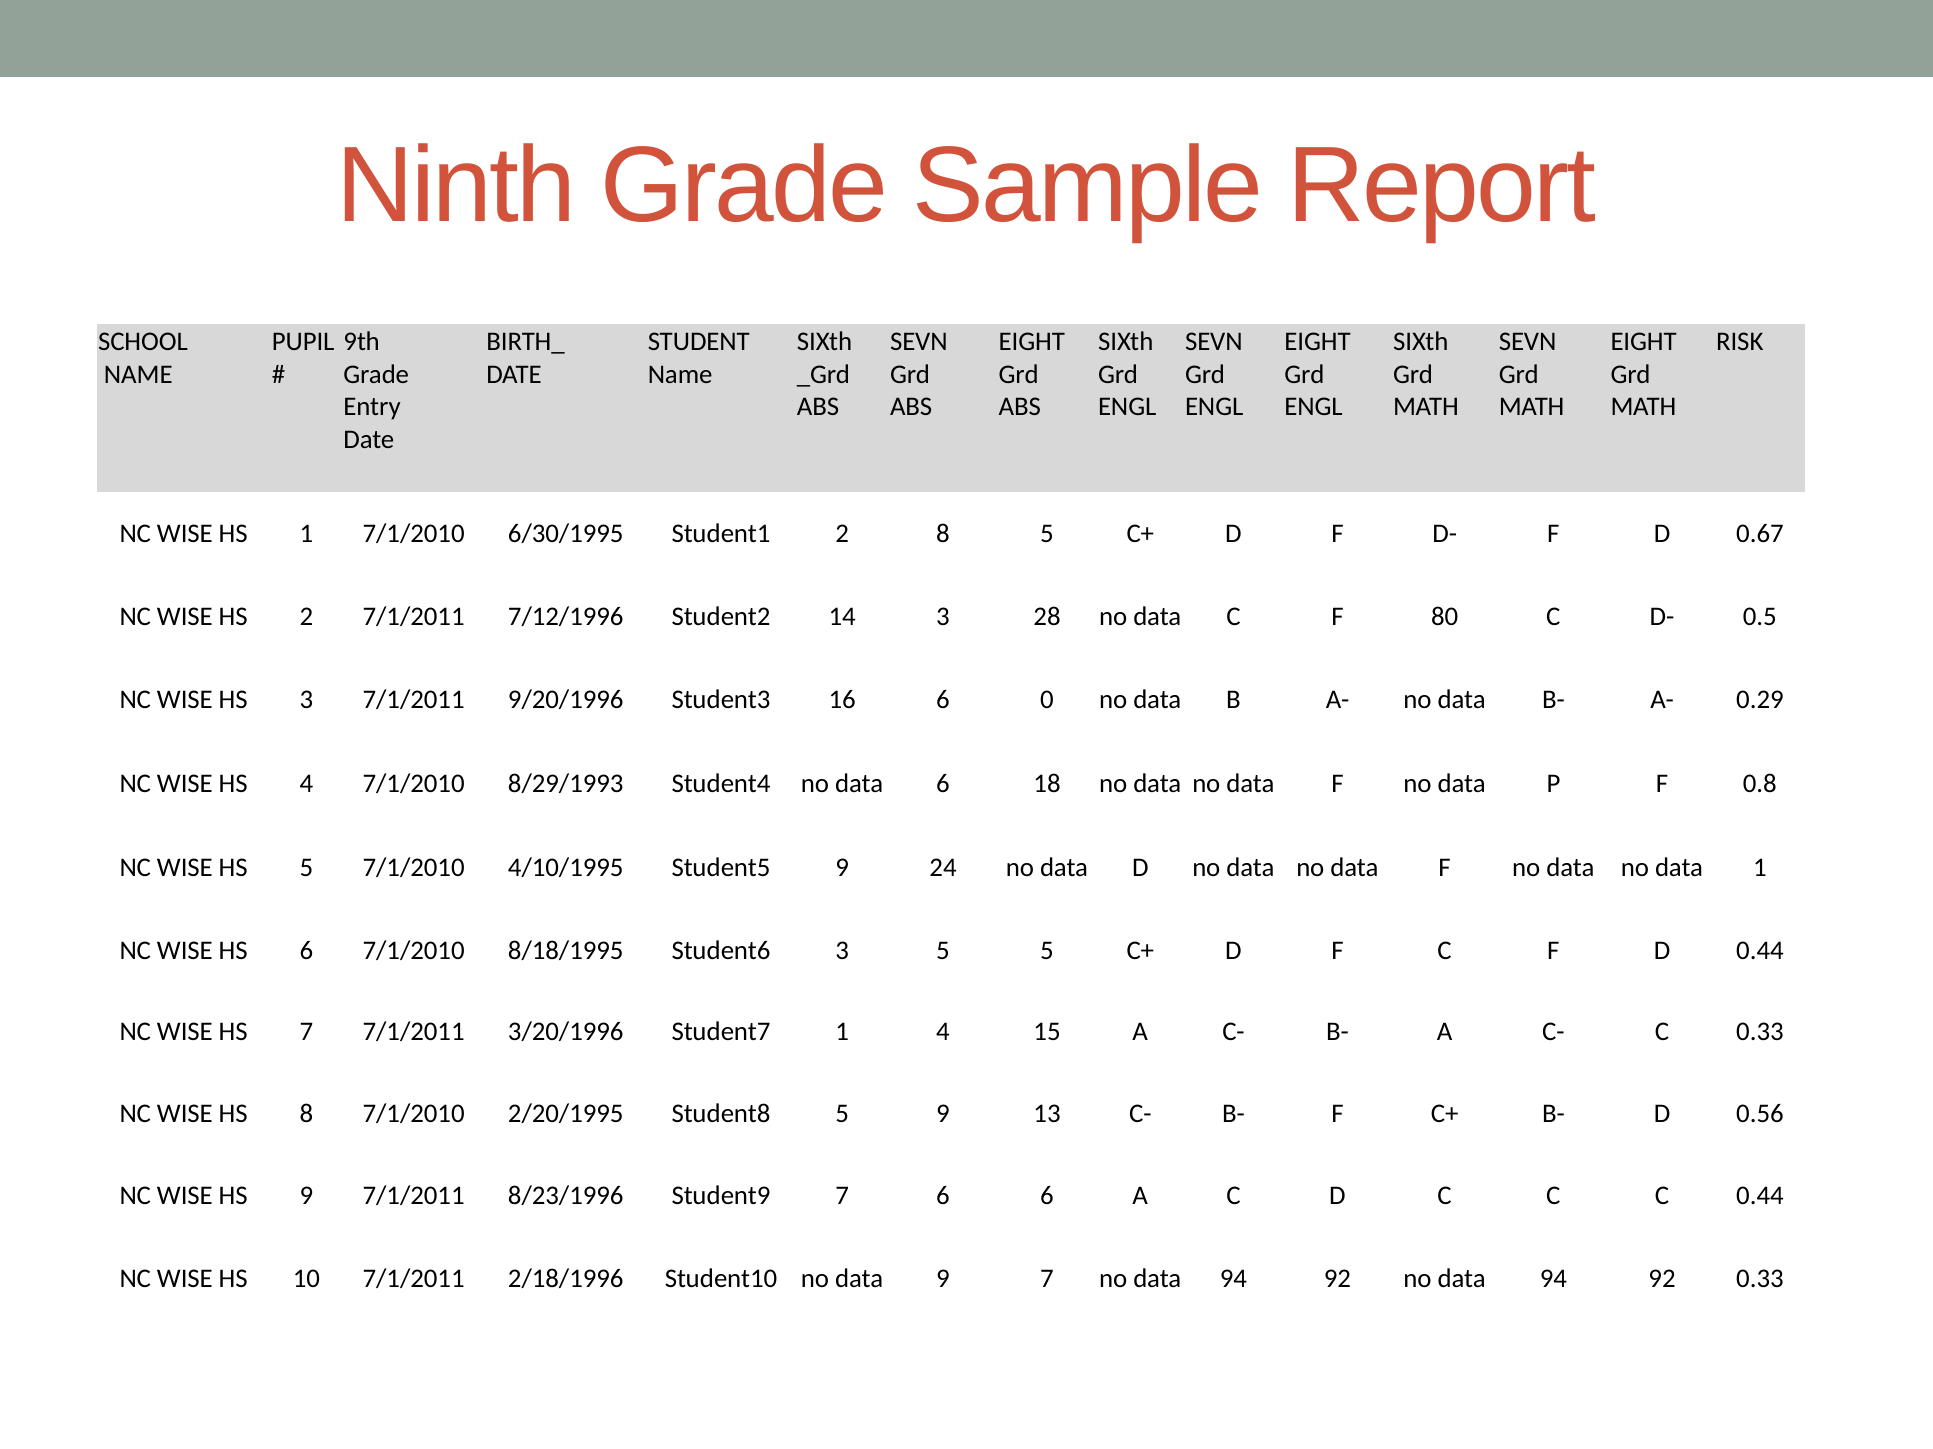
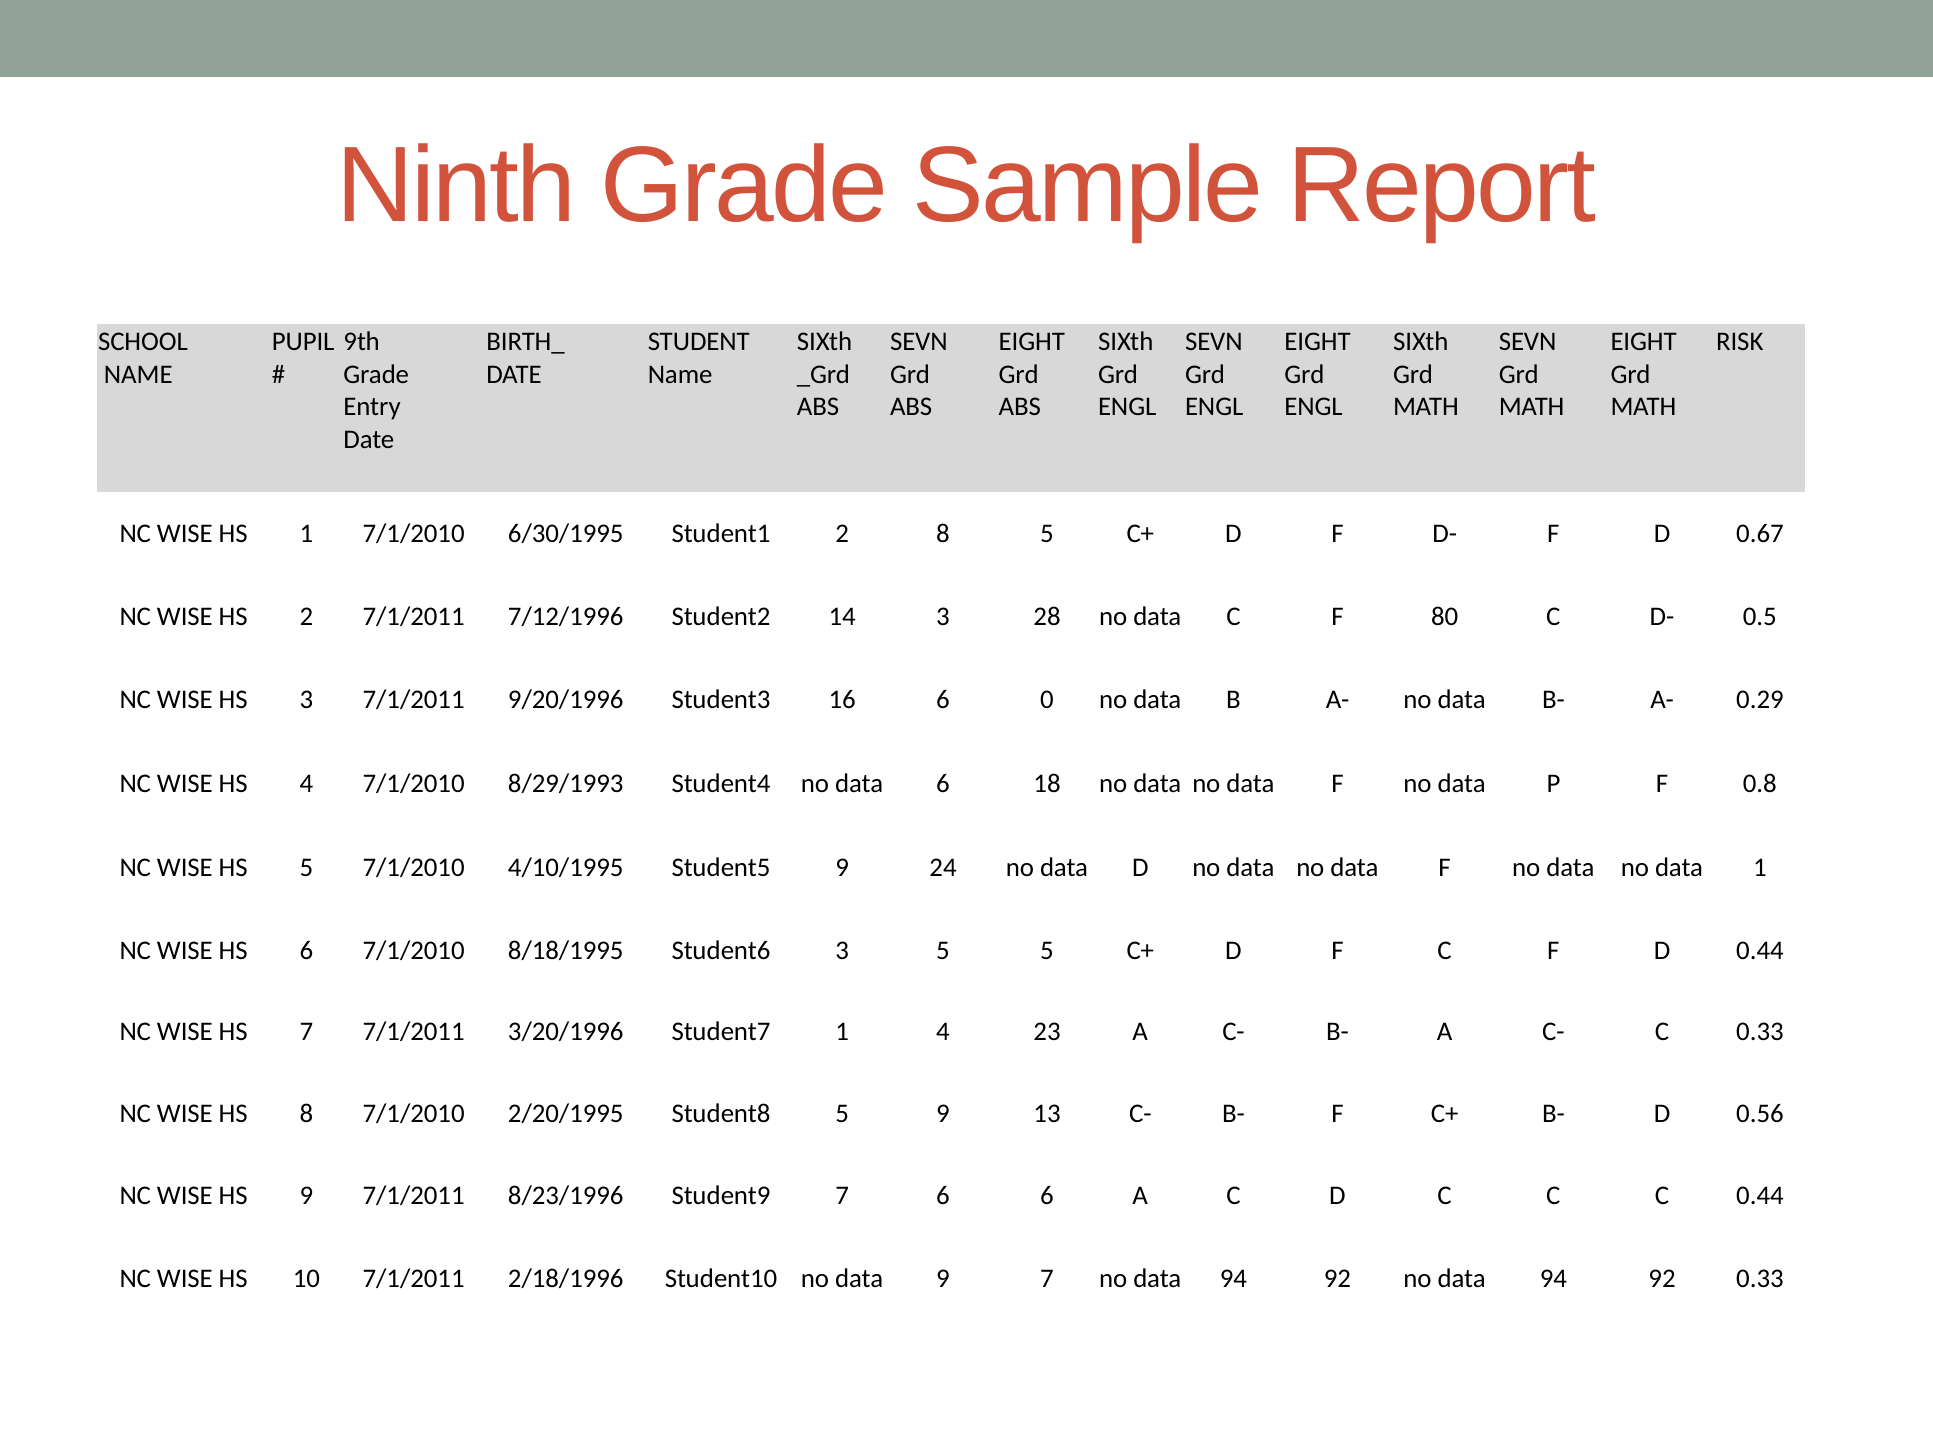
15: 15 -> 23
